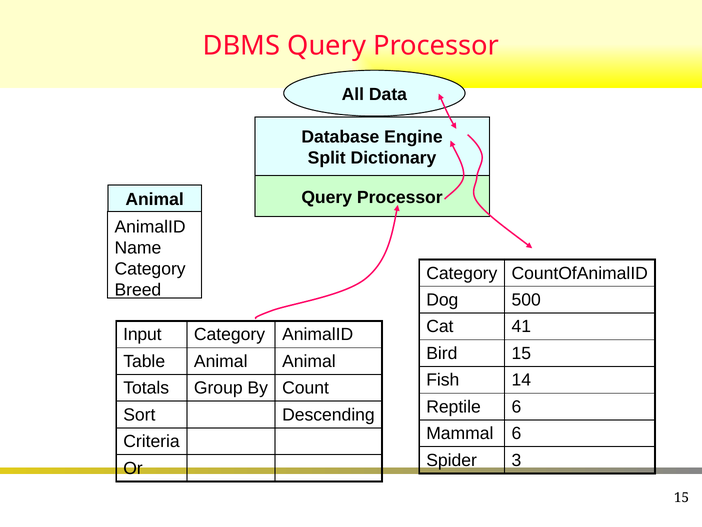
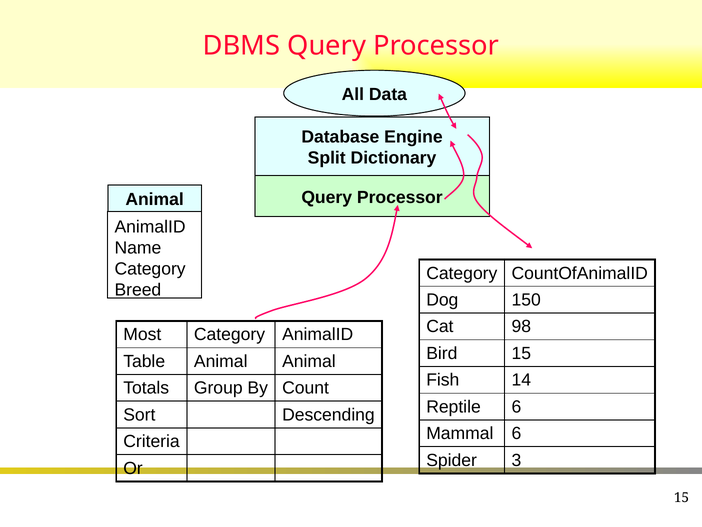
500: 500 -> 150
41: 41 -> 98
Input: Input -> Most
